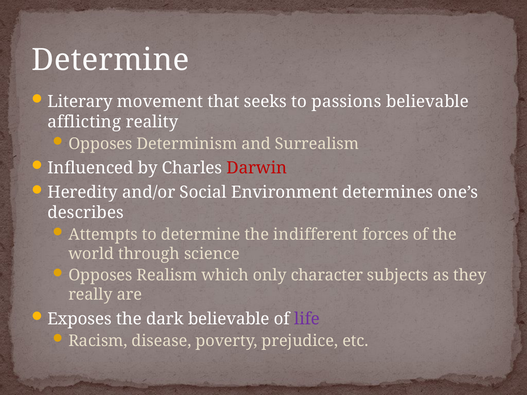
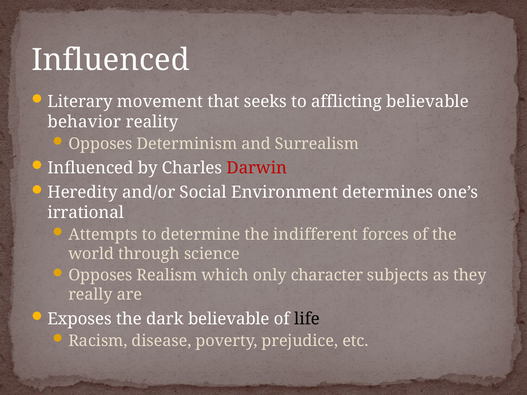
Determine at (110, 60): Determine -> Influenced
passions: passions -> afflicting
afflicting: afflicting -> behavior
describes: describes -> irrational
life colour: purple -> black
